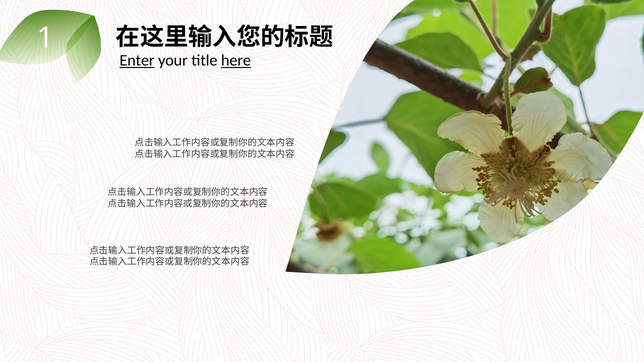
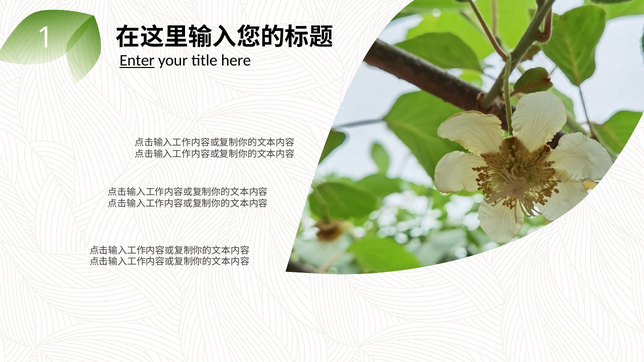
here underline: present -> none
